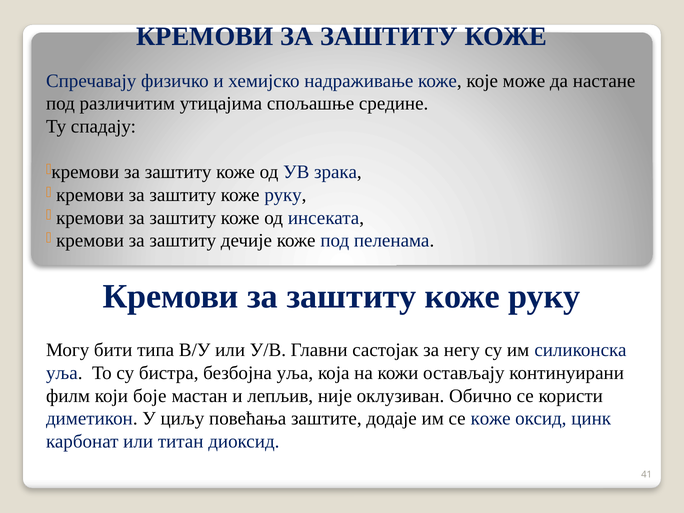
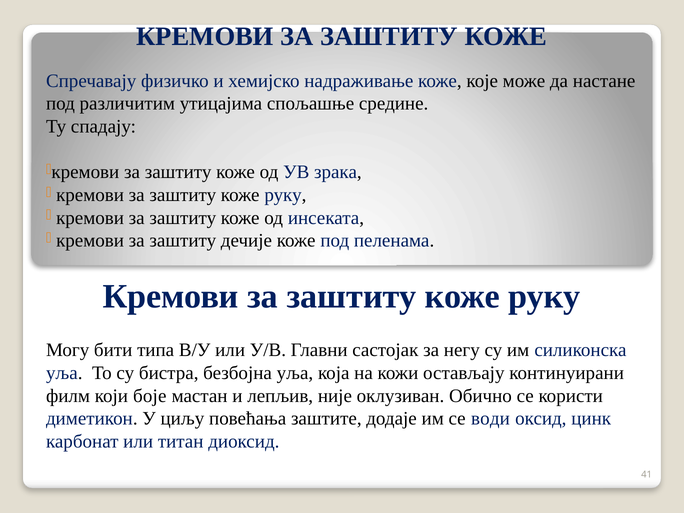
се коже: коже -> води
